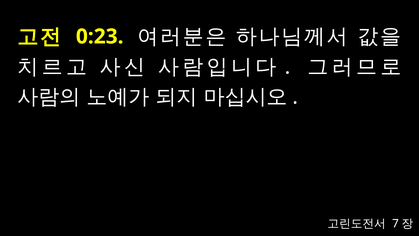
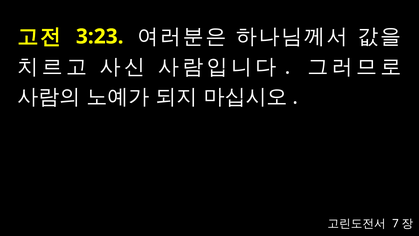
0:23: 0:23 -> 3:23
